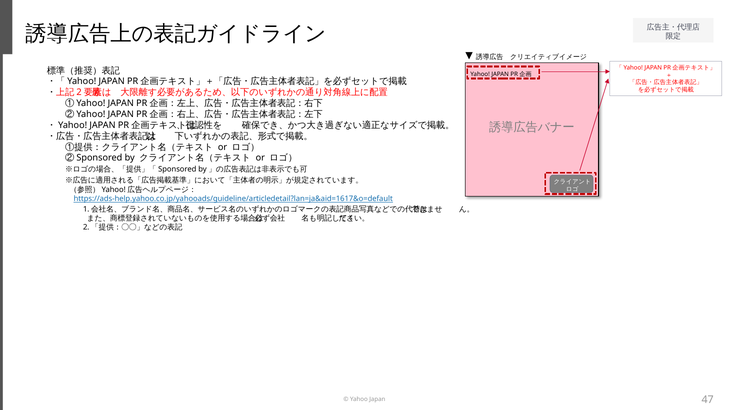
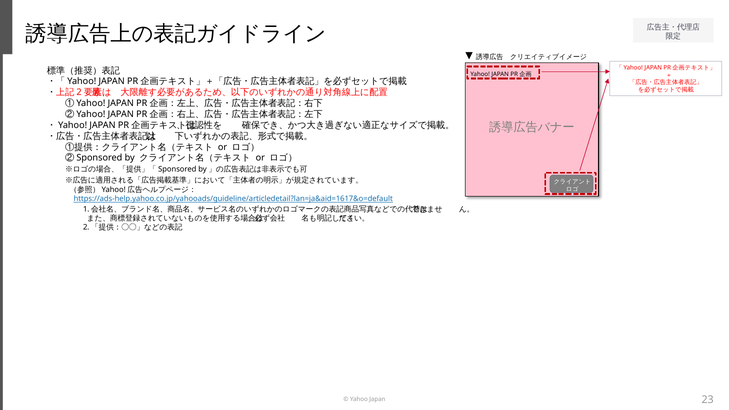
47: 47 -> 23
